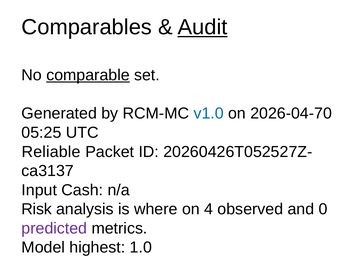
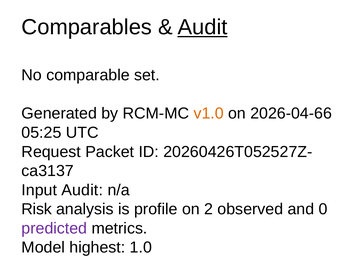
comparable underline: present -> none
v1.0 colour: blue -> orange
2026-04-70: 2026-04-70 -> 2026-04-66
Reliable: Reliable -> Request
Input Cash: Cash -> Audit
where: where -> profile
4: 4 -> 2
